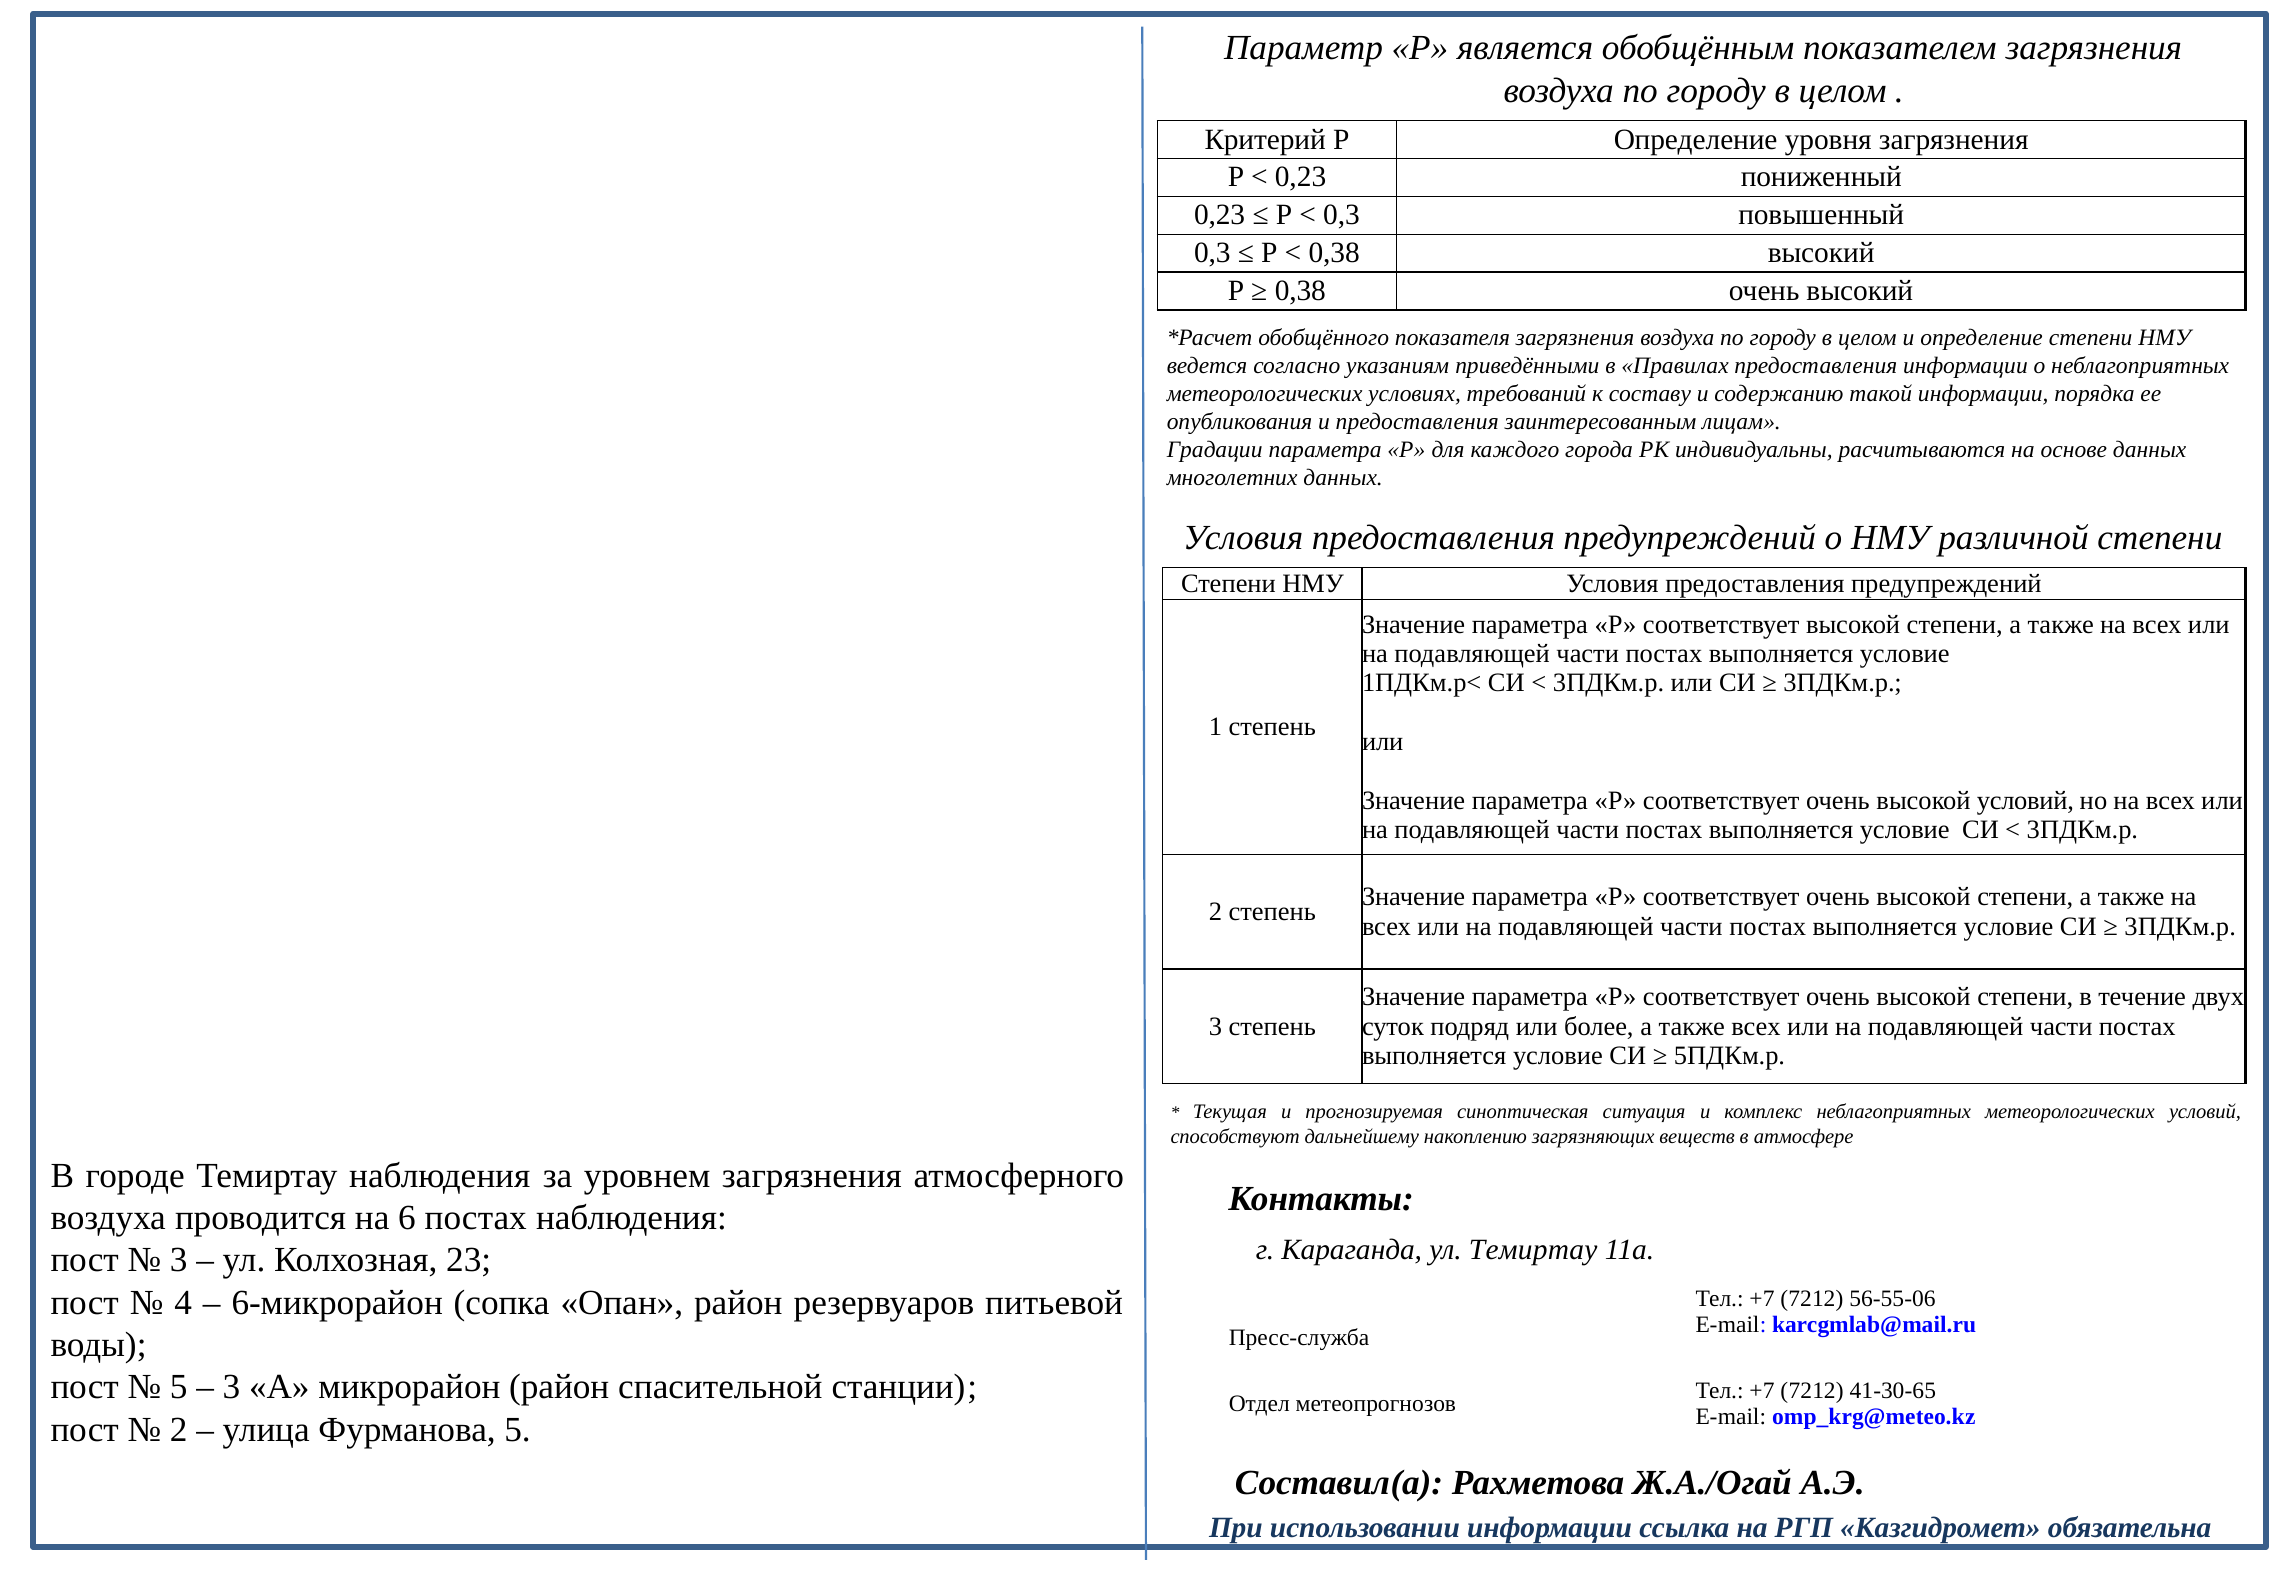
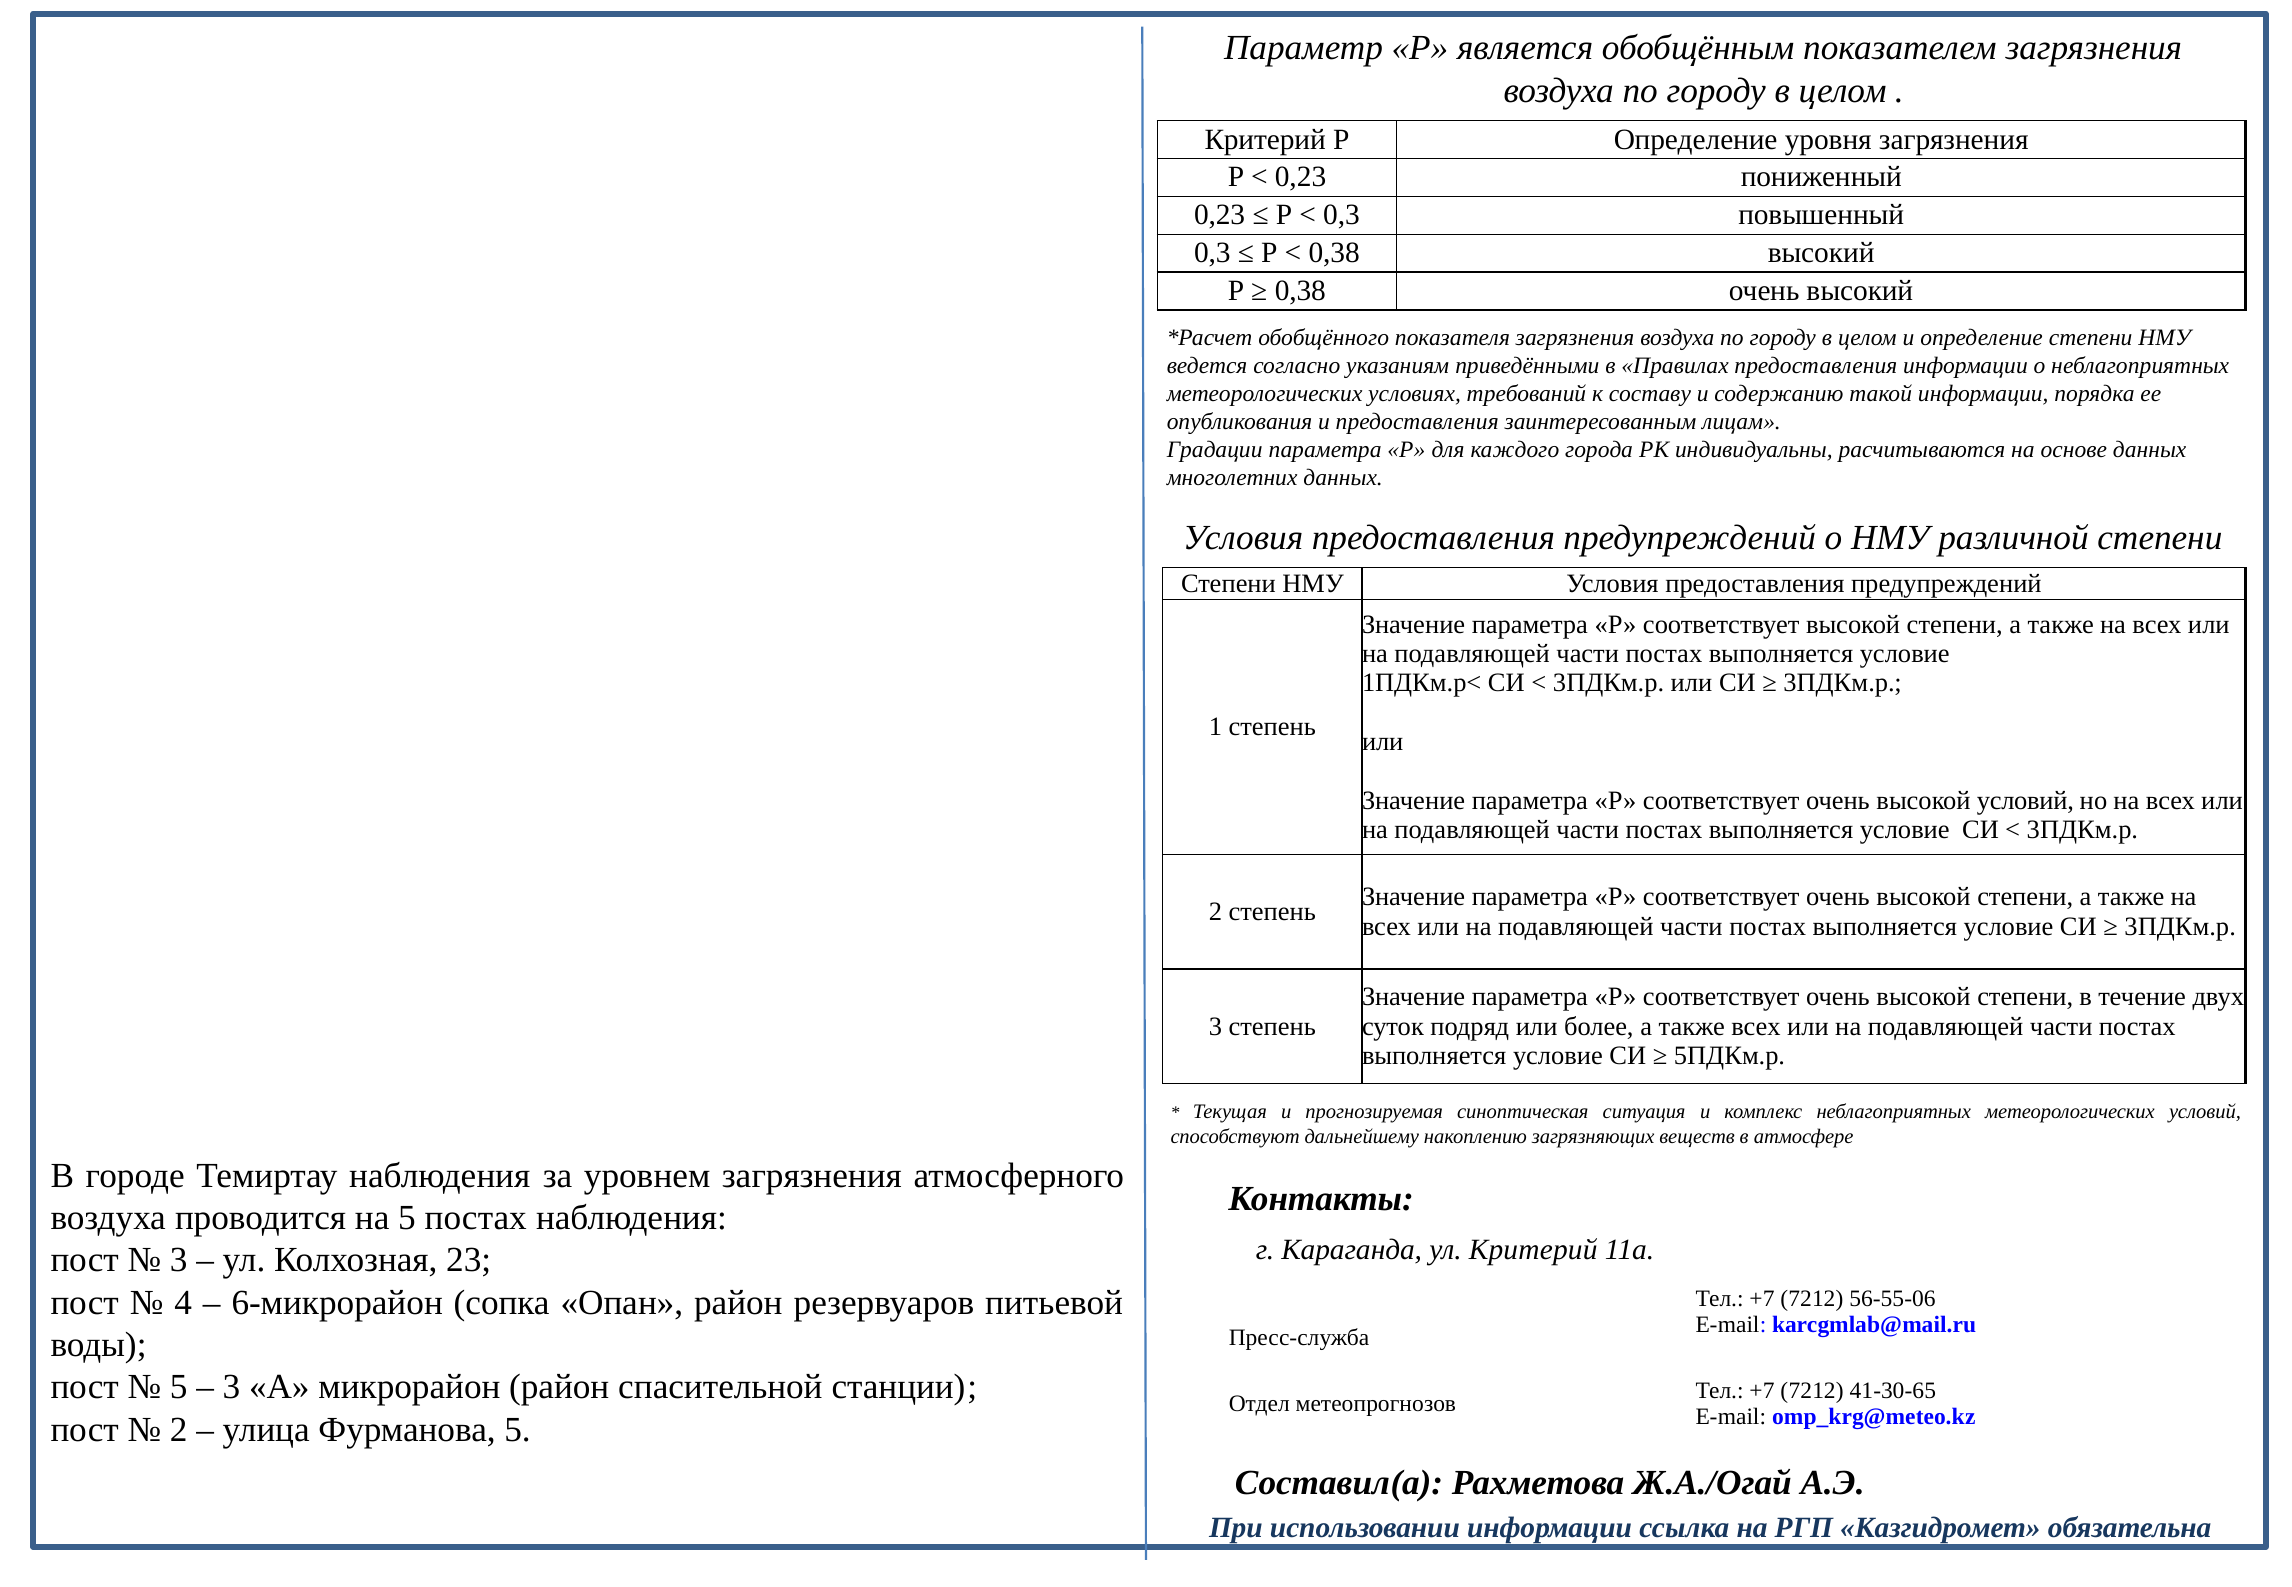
на 6: 6 -> 5
ул Темиртау: Темиртау -> Критерий
